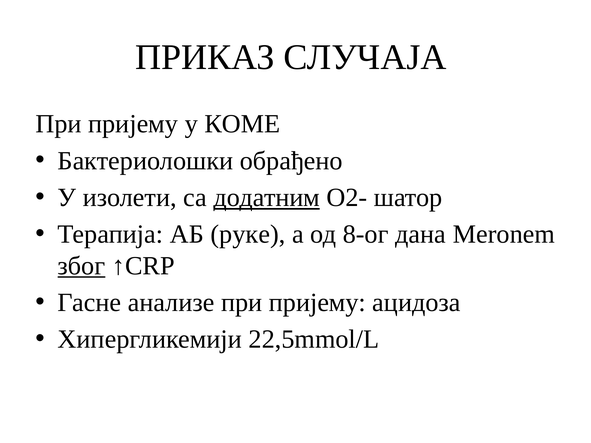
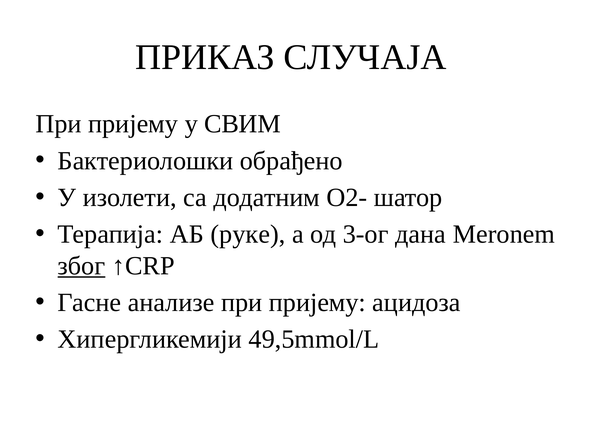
КОМЕ: КОМЕ -> СВИМ
додатним underline: present -> none
8-ог: 8-ог -> 3-ог
22,5mmol/L: 22,5mmol/L -> 49,5mmol/L
